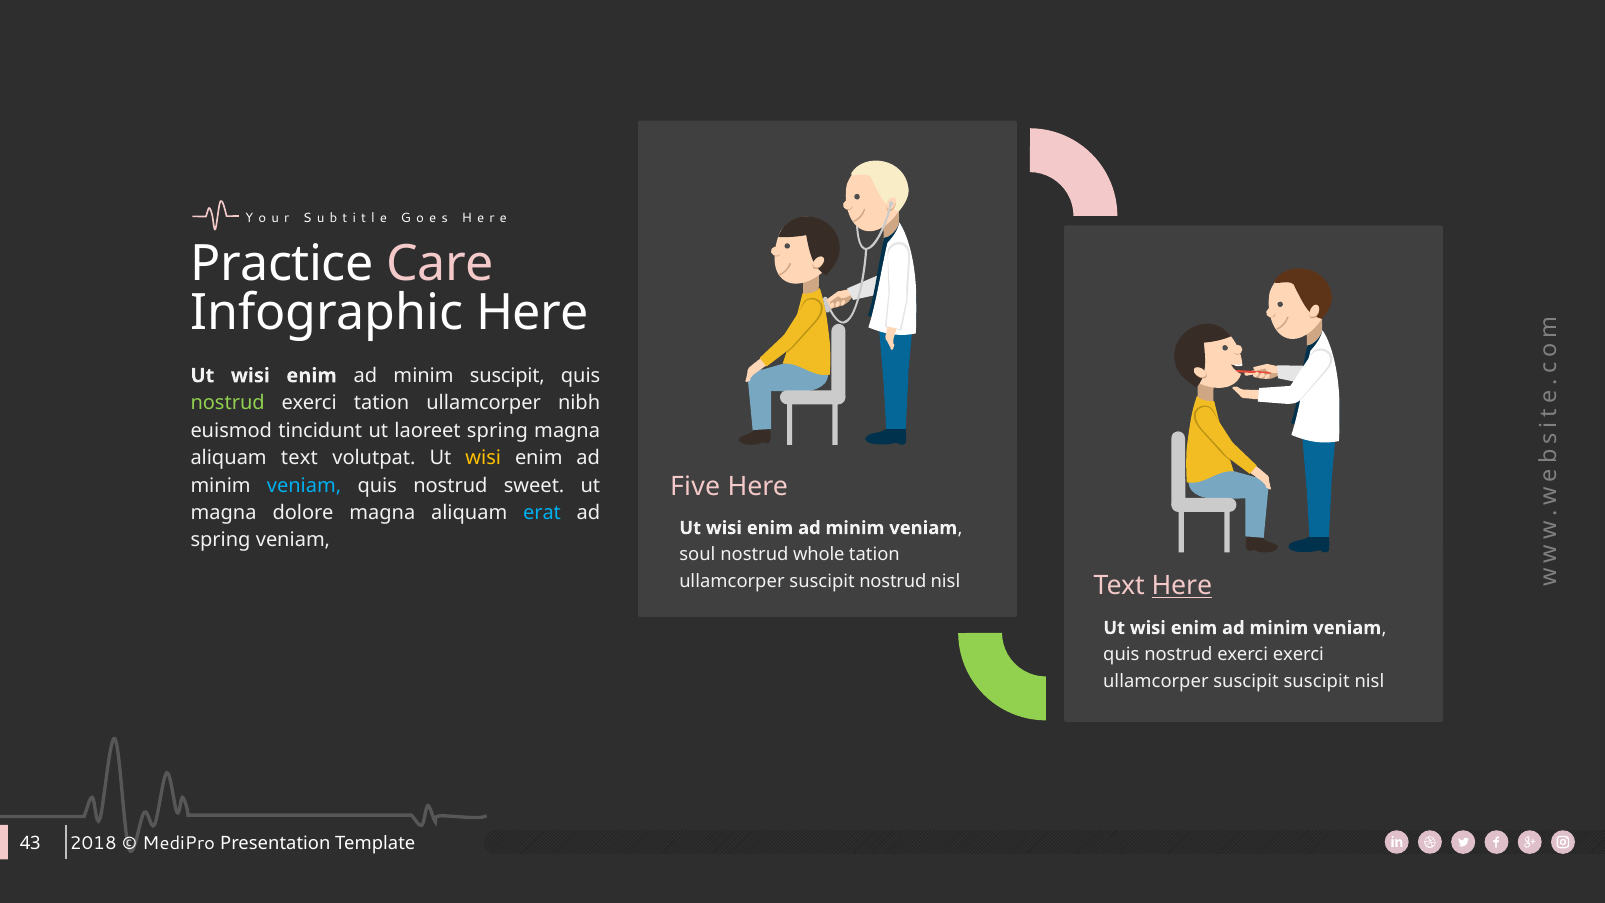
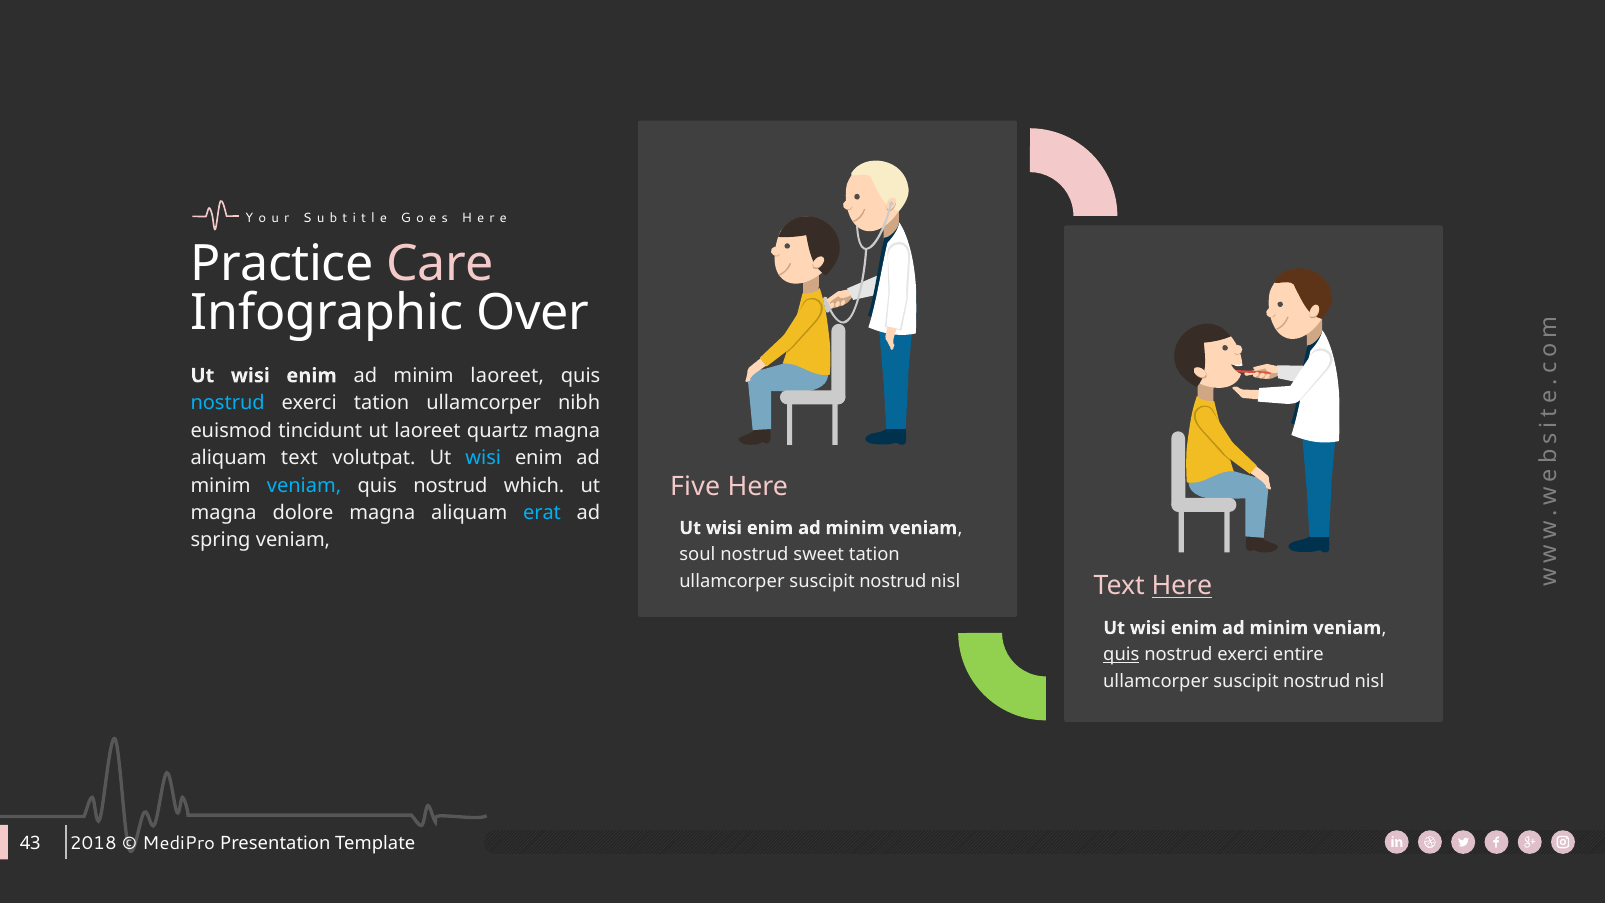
Infographic Here: Here -> Over
minim suscipit: suscipit -> laoreet
nostrud at (228, 403) colour: light green -> light blue
laoreet spring: spring -> quartz
wisi at (483, 458) colour: yellow -> light blue
sweet: sweet -> which
whole: whole -> sweet
quis at (1121, 654) underline: none -> present
exerci exerci: exerci -> entire
suscipit at (1317, 681): suscipit -> nostrud
